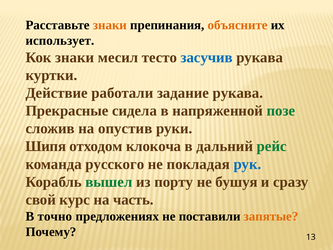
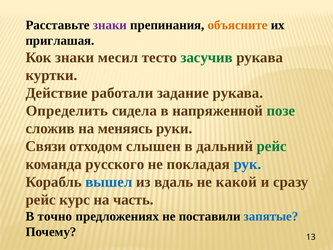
знаки at (110, 25) colour: orange -> purple
использует: использует -> приглашая
засучив colour: blue -> green
Прекрасные: Прекрасные -> Определить
опустив: опустив -> меняясь
Шипя: Шипя -> Связи
клокоча: клокоча -> слышен
вышел colour: green -> blue
порту: порту -> вдаль
бушуя: бушуя -> какой
свой at (41, 199): свой -> рейс
запятые colour: orange -> blue
